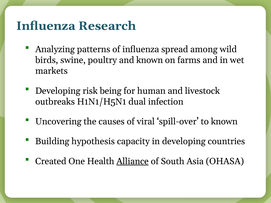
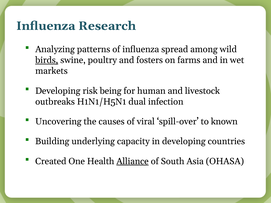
birds underline: none -> present
and known: known -> fosters
hypothesis: hypothesis -> underlying
